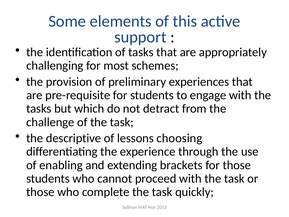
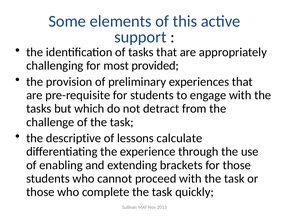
schemes: schemes -> provided
choosing: choosing -> calculate
